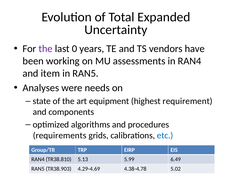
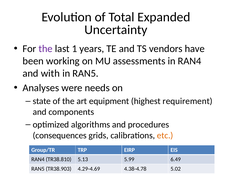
0: 0 -> 1
item: item -> with
requirements: requirements -> consequences
etc colour: blue -> orange
